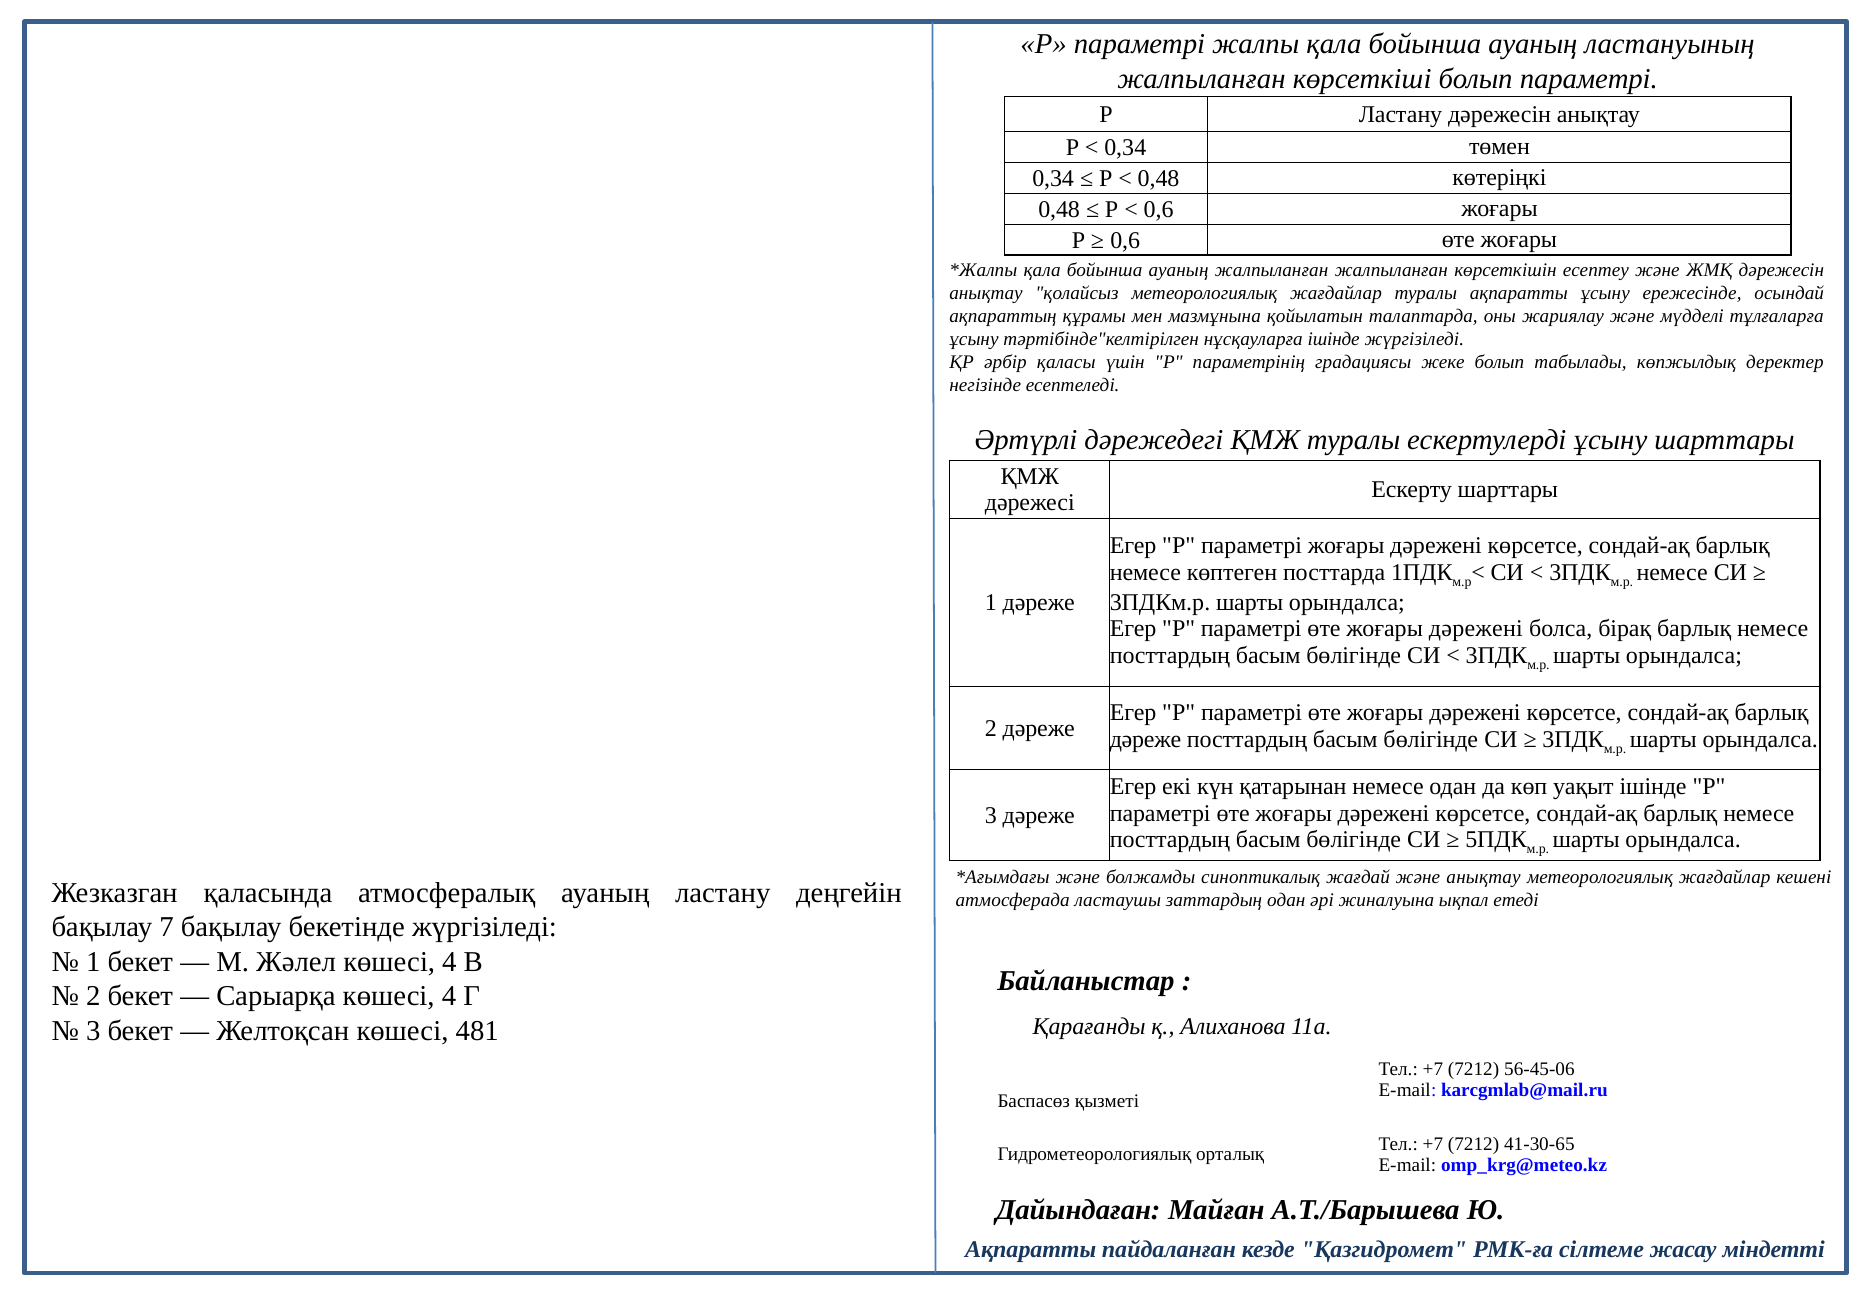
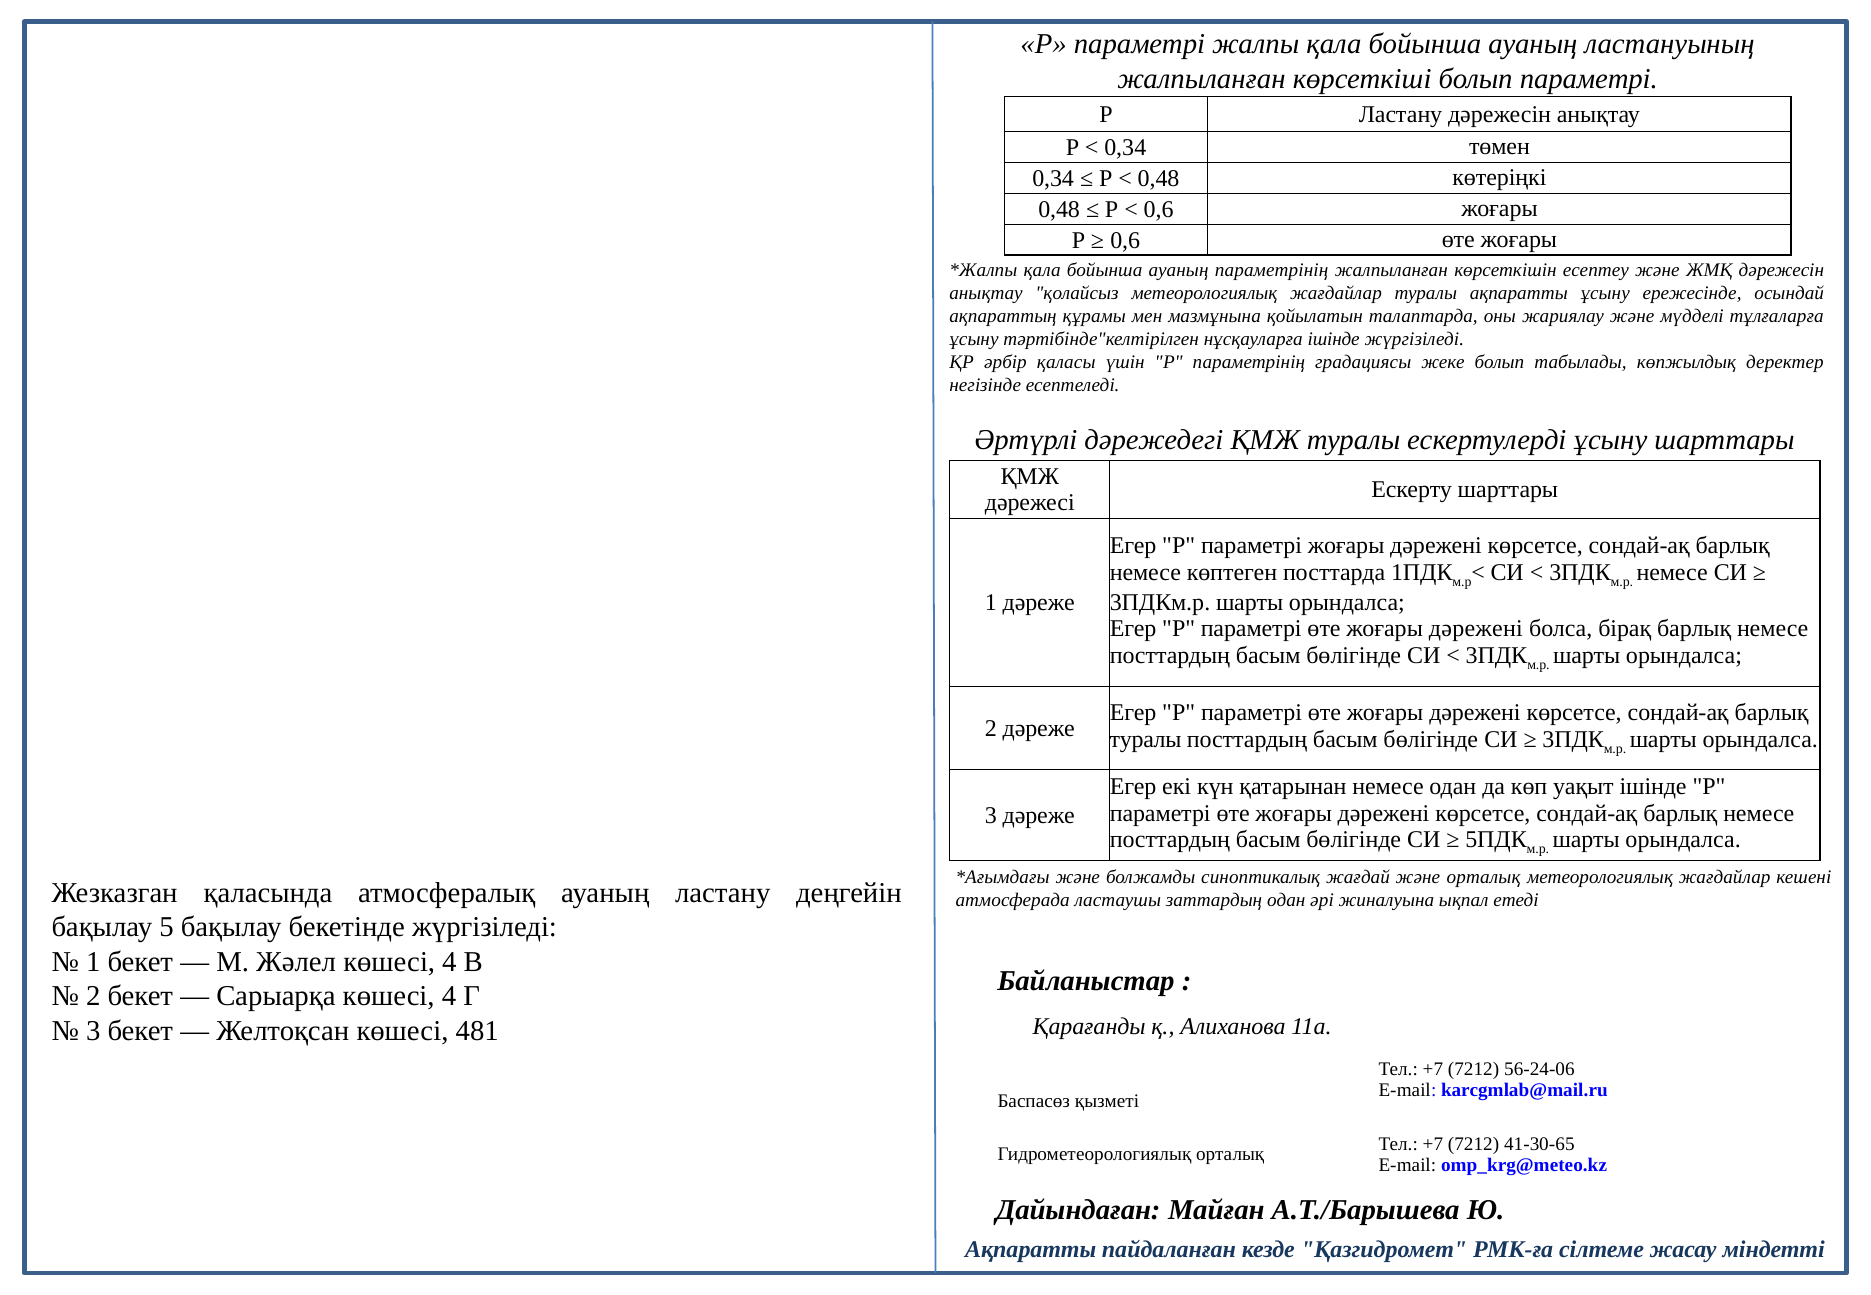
ауаның жалпыланған: жалпыланған -> параметрінің
дәреже at (1146, 740): дәреже -> туралы
және анықтау: анықтау -> орталық
7: 7 -> 5
56-45-06: 56-45-06 -> 56-24-06
